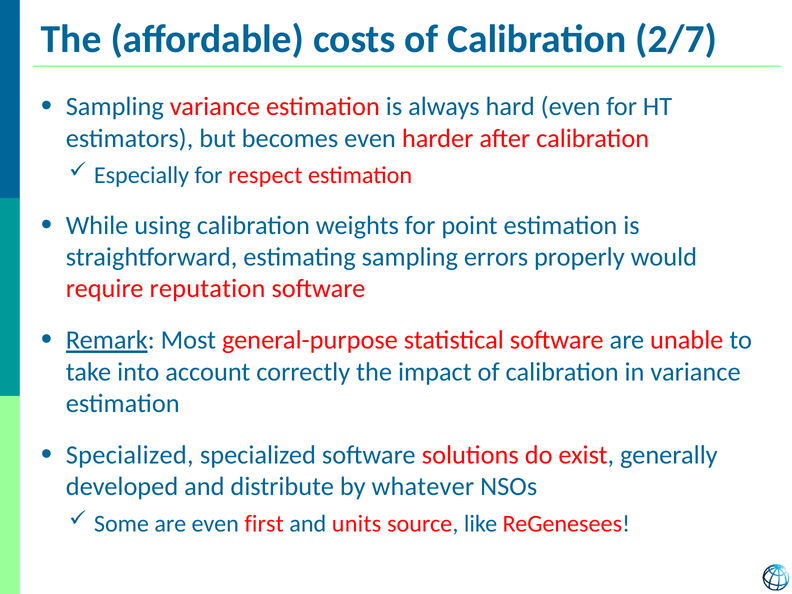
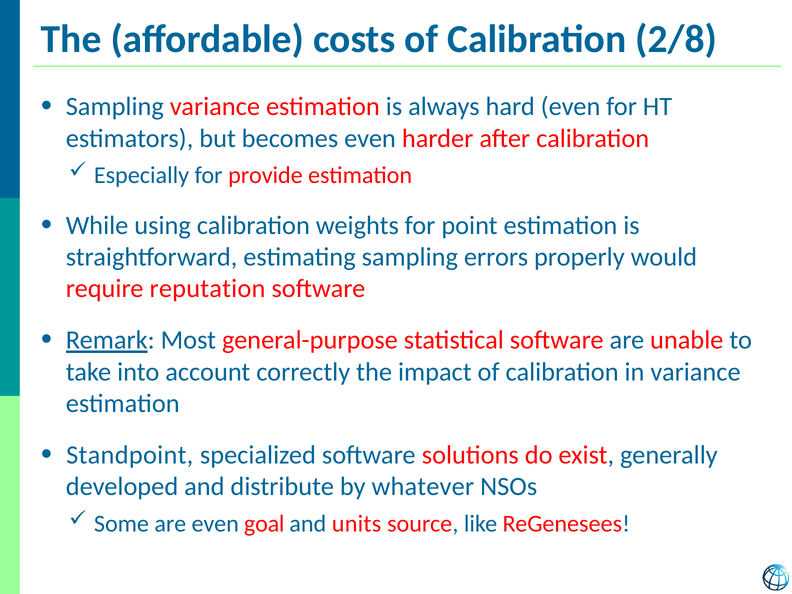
2/7: 2/7 -> 2/8
respect: respect -> provide
Specialized at (130, 455): Specialized -> Standpoint
first: first -> goal
